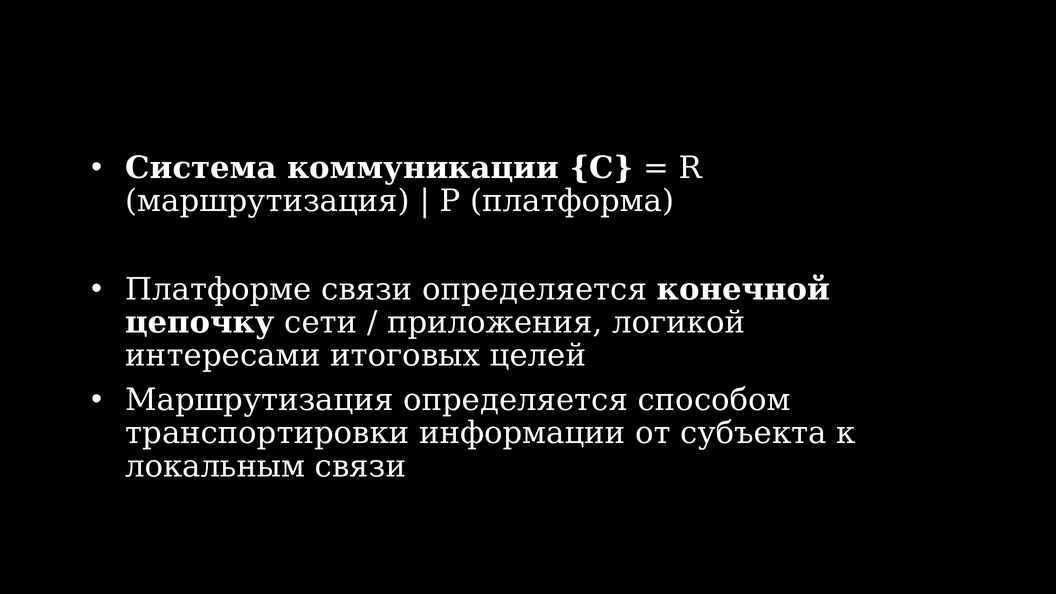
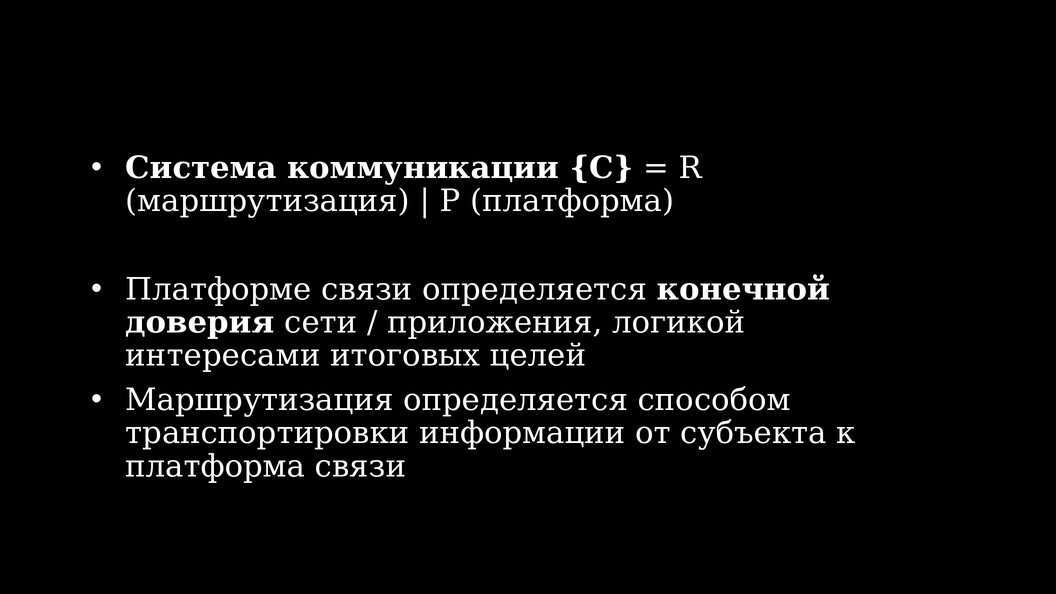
цепочку: цепочку -> доверия
локальным at (215, 466): локальным -> платформа
